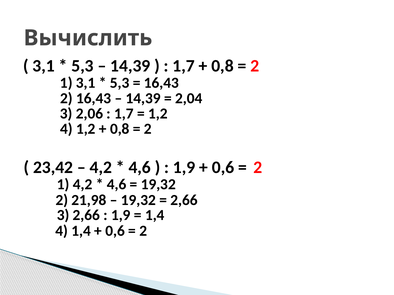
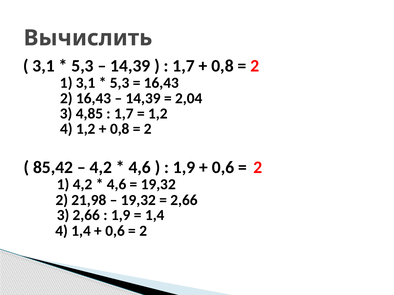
2,06: 2,06 -> 4,85
23,42: 23,42 -> 85,42
